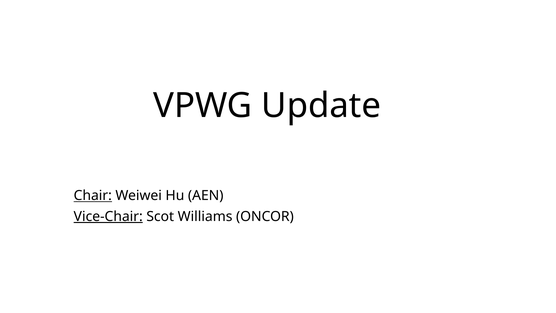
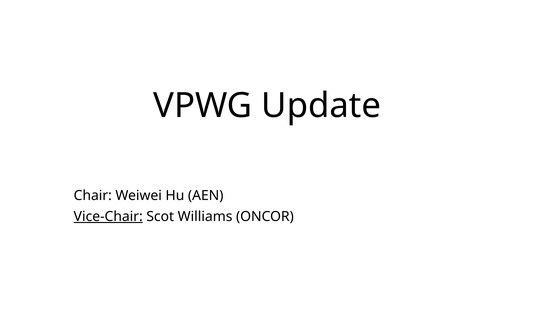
Chair underline: present -> none
